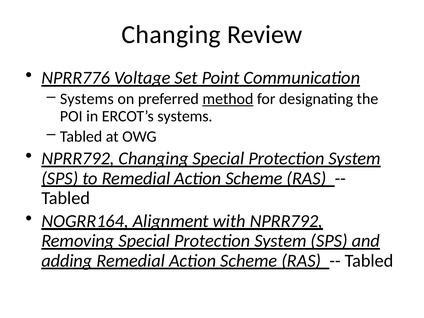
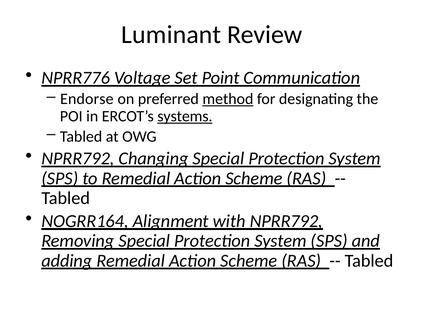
Changing at (171, 35): Changing -> Luminant
Systems at (87, 99): Systems -> Endorse
systems at (185, 116) underline: none -> present
